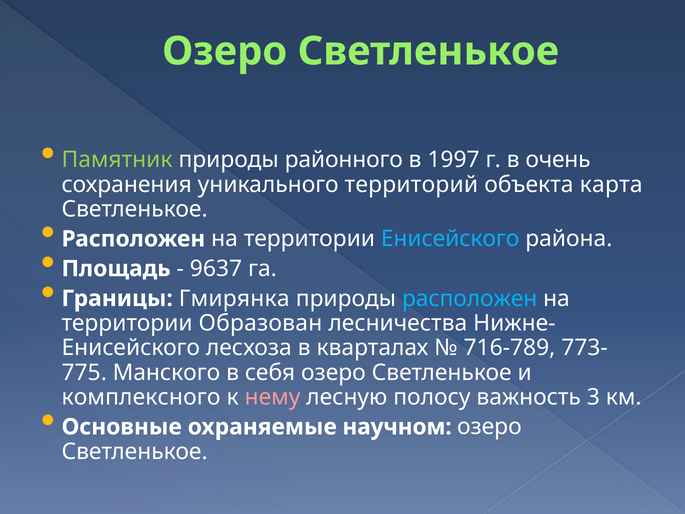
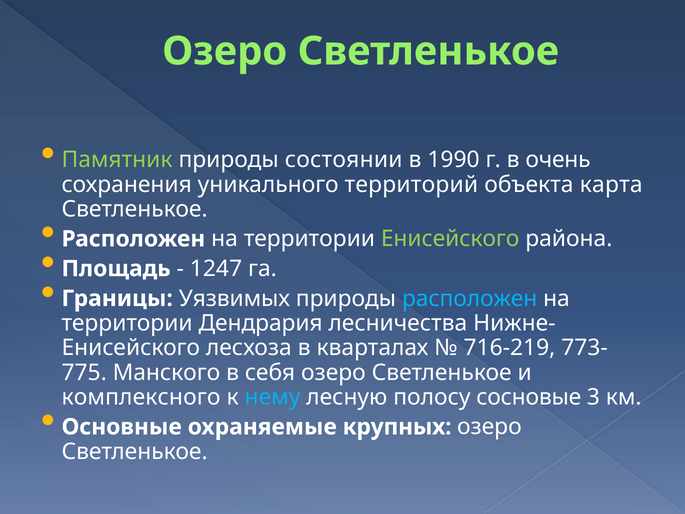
районного: районного -> состоянии
1997: 1997 -> 1990
Енисейского at (450, 239) colour: light blue -> light green
9637: 9637 -> 1247
Гмирянка: Гмирянка -> Уязвимых
Образован: Образован -> Дендрария
716-789: 716-789 -> 716-219
нему colour: pink -> light blue
важность: важность -> сосновые
научном: научном -> крупных
